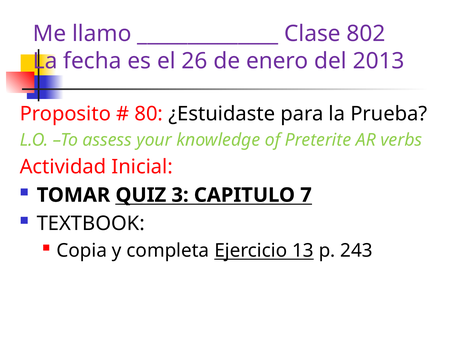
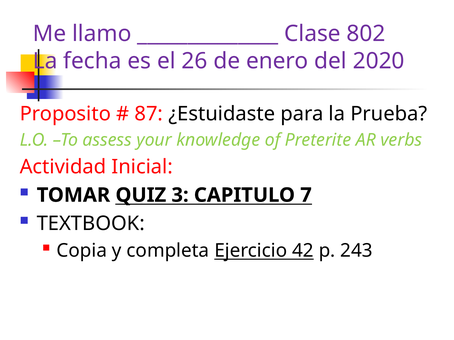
2013: 2013 -> 2020
80: 80 -> 87
13: 13 -> 42
